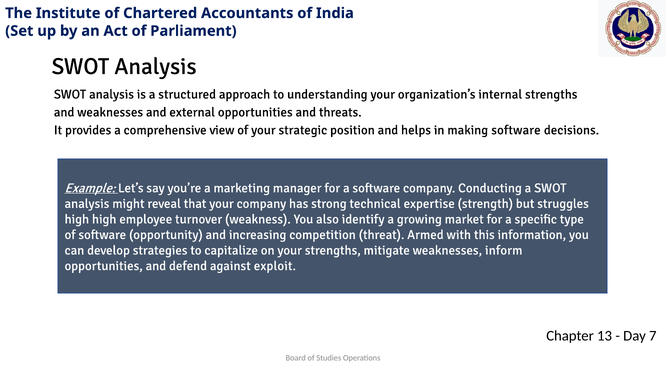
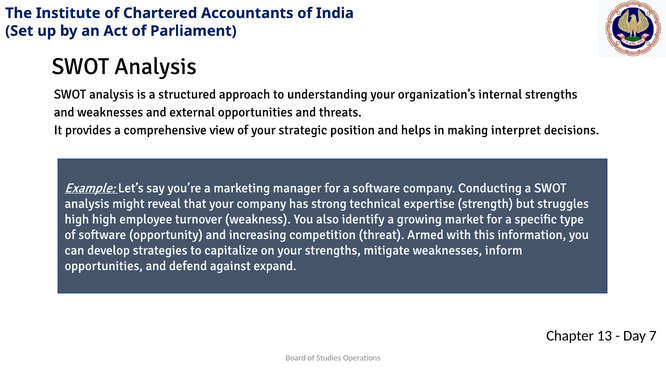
making software: software -> interpret
exploit: exploit -> expand
